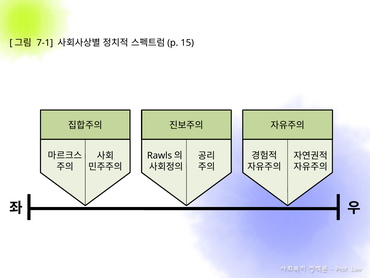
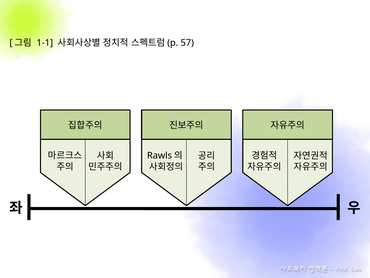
7-1: 7-1 -> 1-1
15: 15 -> 57
